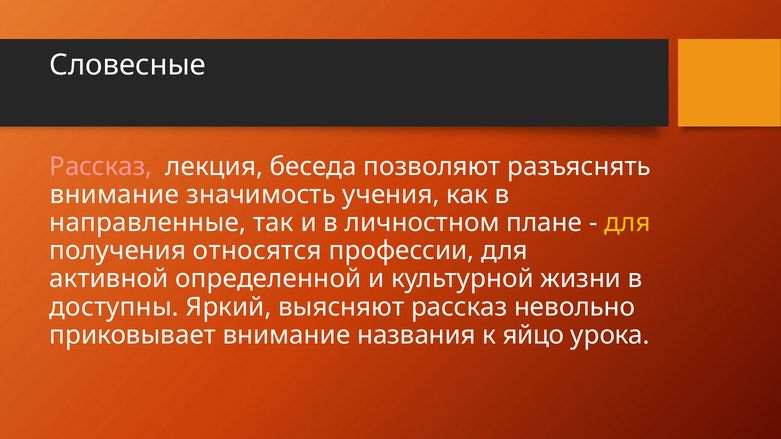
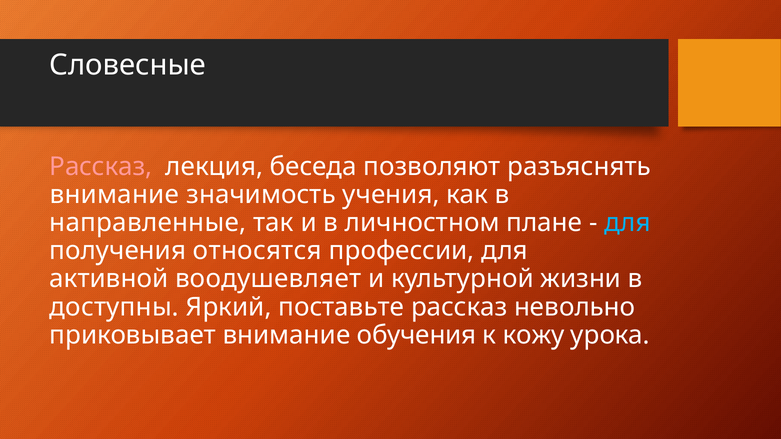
для at (627, 223) colour: yellow -> light blue
определенной: определенной -> воодушевляет
выясняют: выясняют -> поставьте
названия: названия -> обучения
яйцо: яйцо -> кожу
